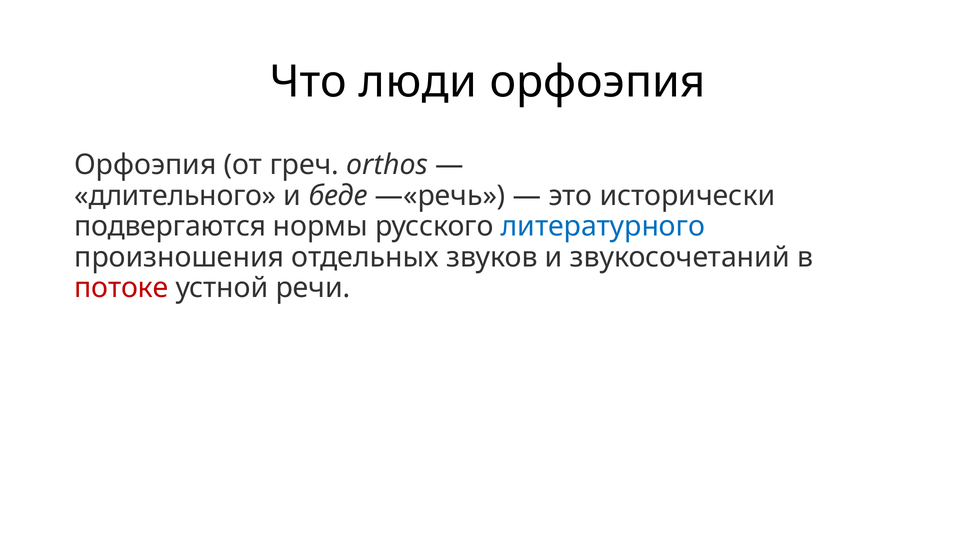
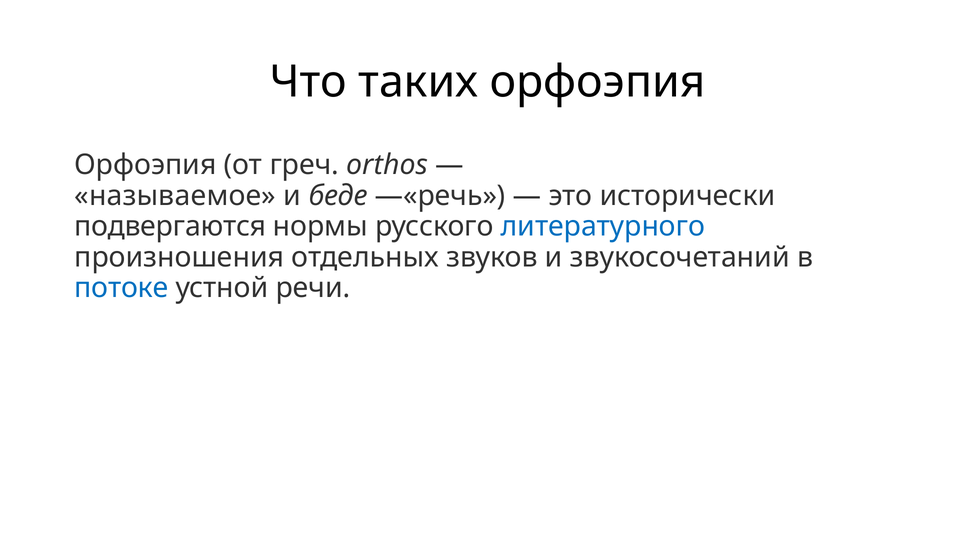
люди: люди -> таких
длительного: длительного -> называемое
потоке colour: red -> blue
